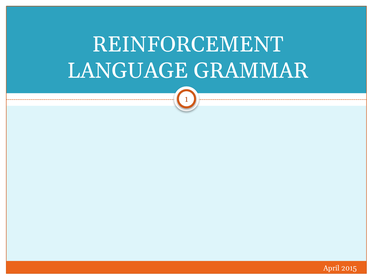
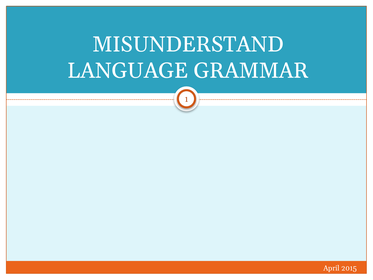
REINFORCEMENT: REINFORCEMENT -> MISUNDERSTAND
